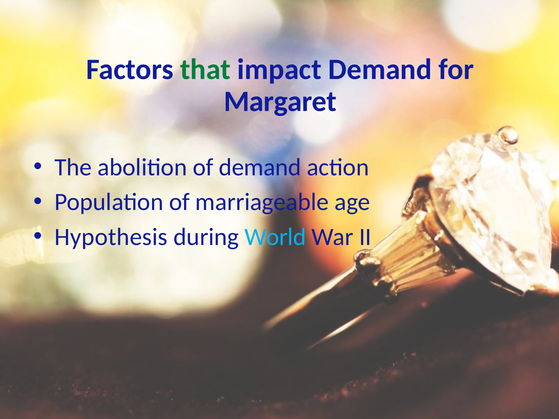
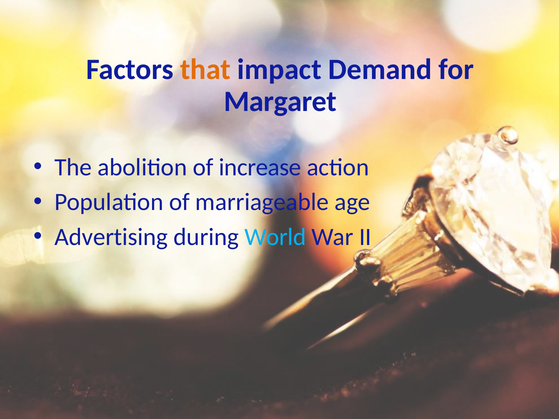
that colour: green -> orange
of demand: demand -> increase
Hypothesis: Hypothesis -> Advertising
